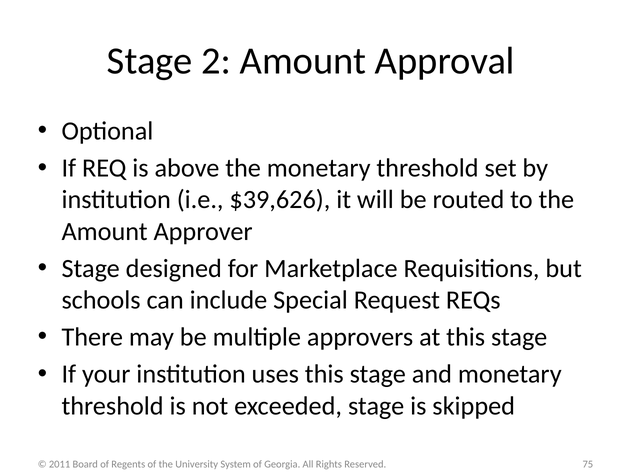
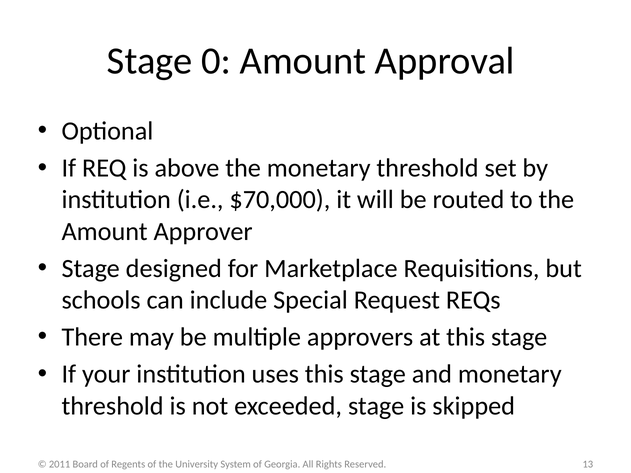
2: 2 -> 0
$39,626: $39,626 -> $70,000
75: 75 -> 13
